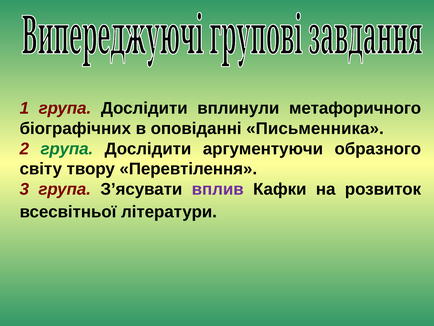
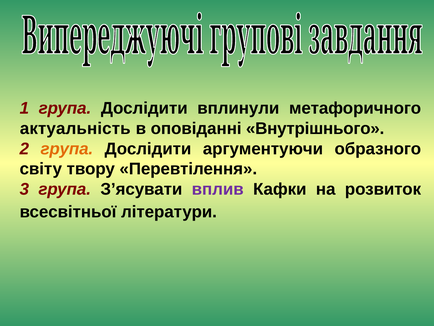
біографічних: біографічних -> актуальність
Письменника: Письменника -> Внутрішнього
група at (67, 149) colour: green -> orange
